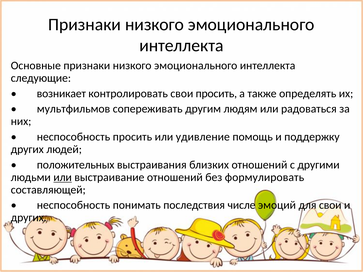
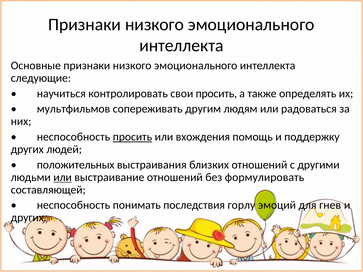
возникает: возникает -> научиться
просить at (132, 137) underline: none -> present
удивление: удивление -> вхождения
числе: числе -> горлу
для свои: свои -> гнев
